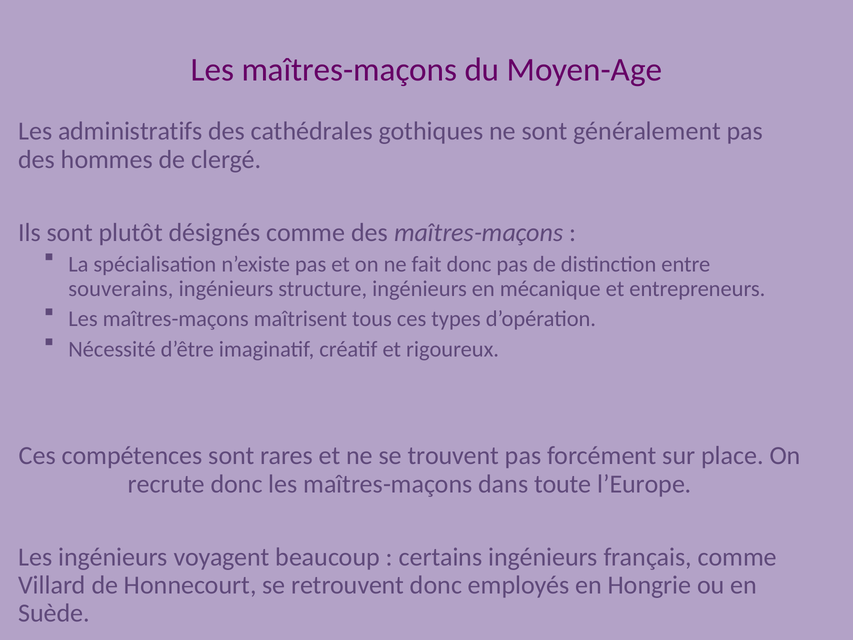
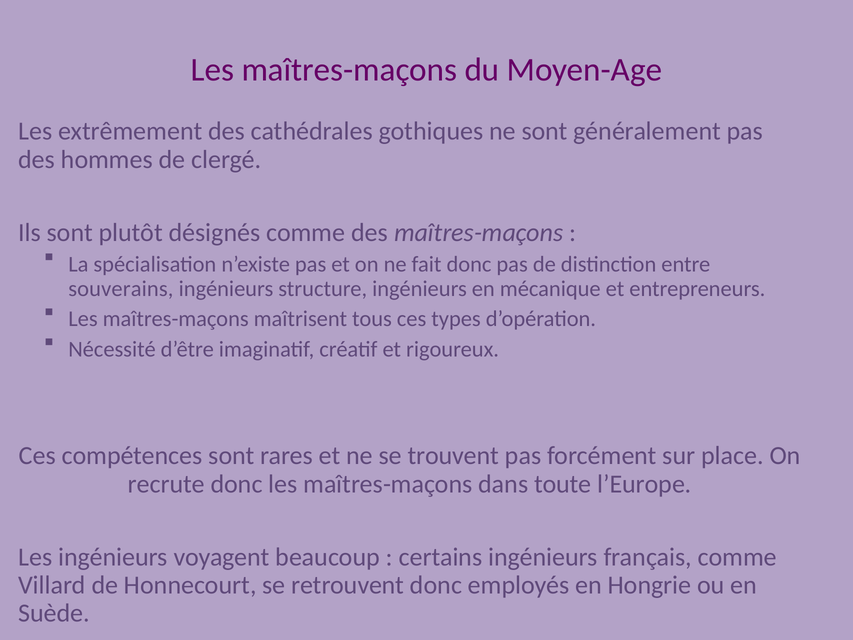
administratifs: administratifs -> extrêmement
